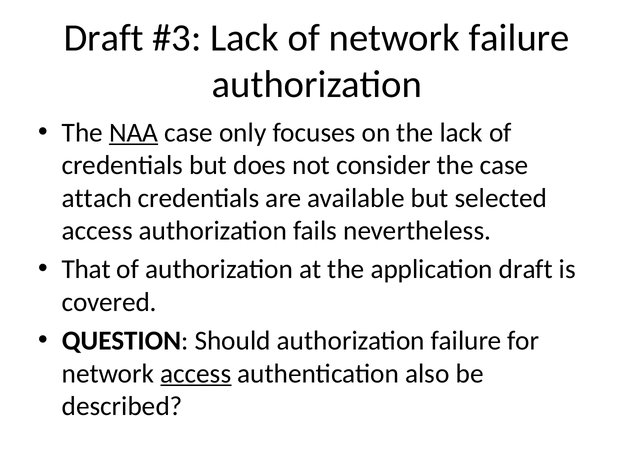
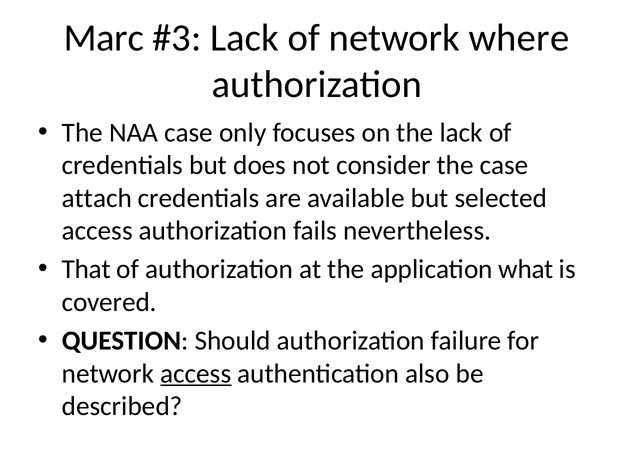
Draft at (104, 38): Draft -> Marc
network failure: failure -> where
NAA underline: present -> none
application draft: draft -> what
